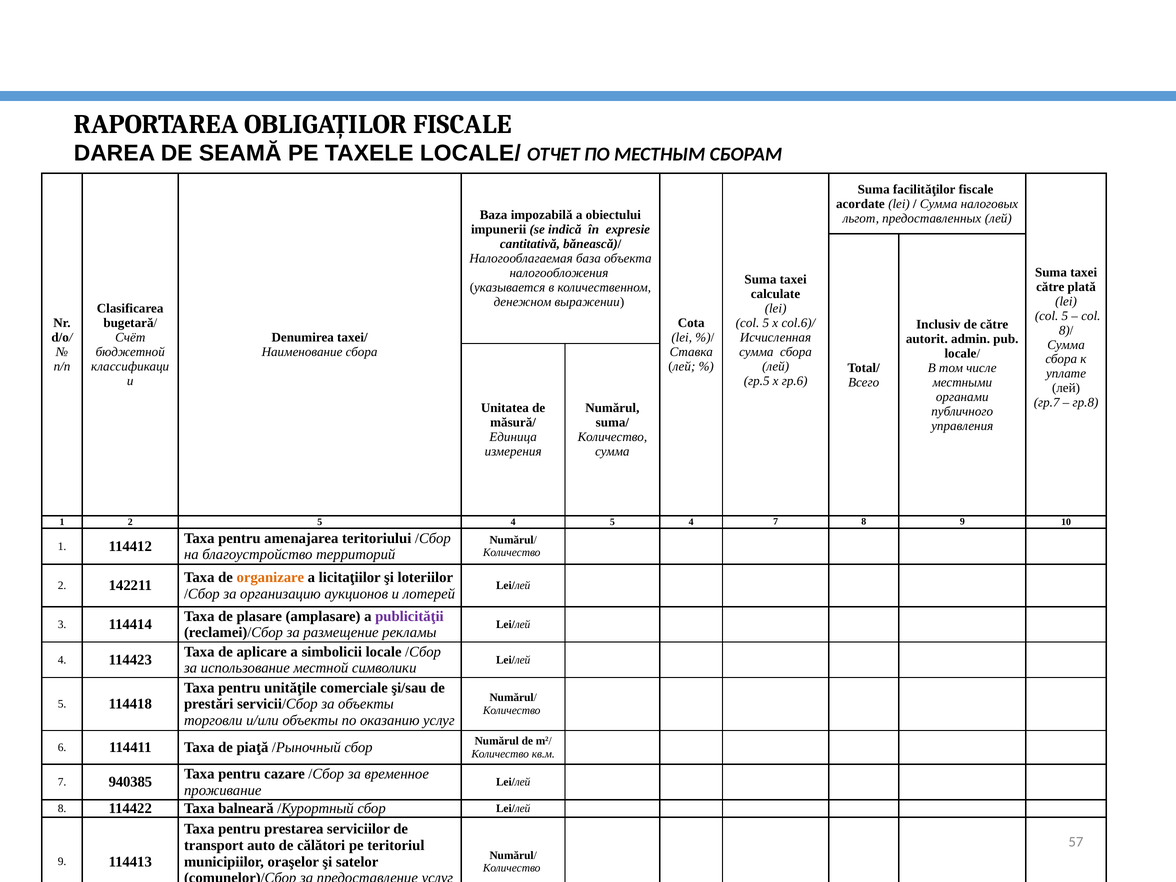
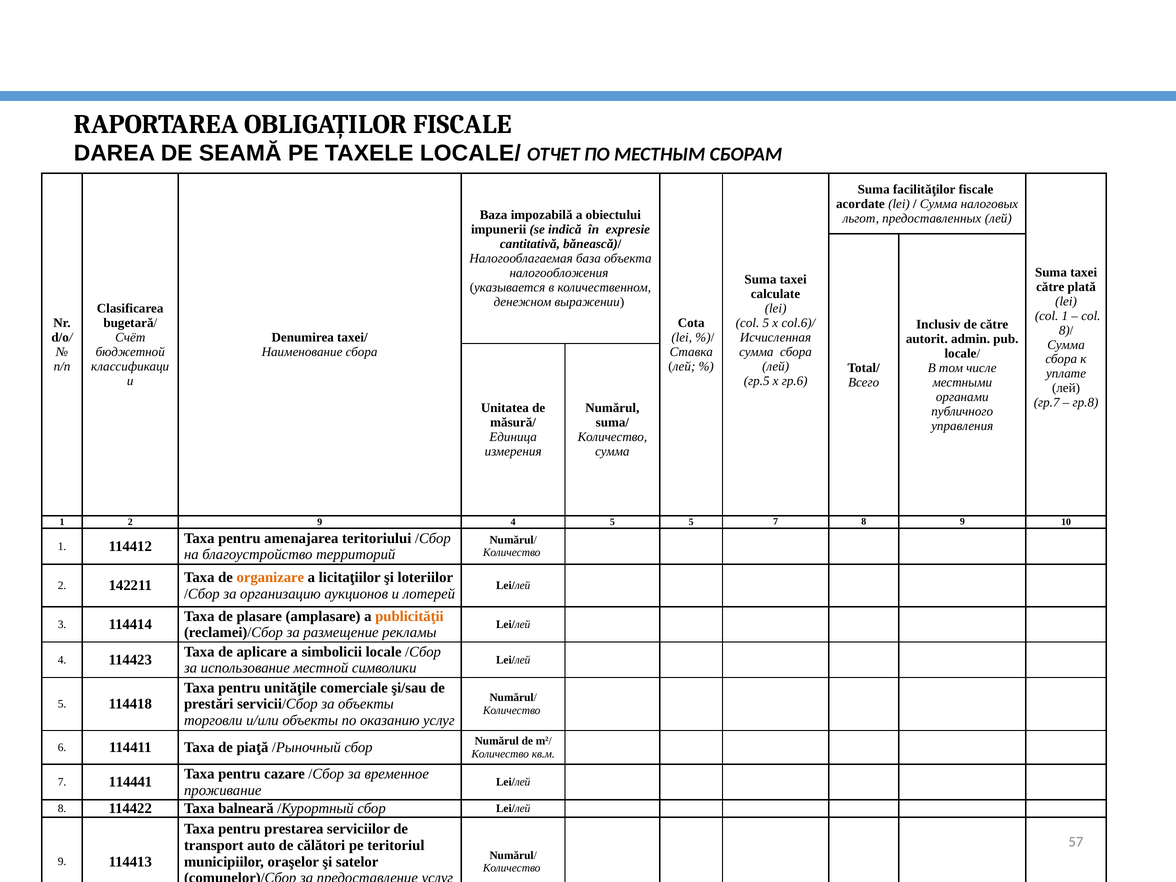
5 at (1065, 316): 5 -> 1
2 5: 5 -> 9
4 5 4: 4 -> 5
publicităţii colour: purple -> orange
940385: 940385 -> 114441
